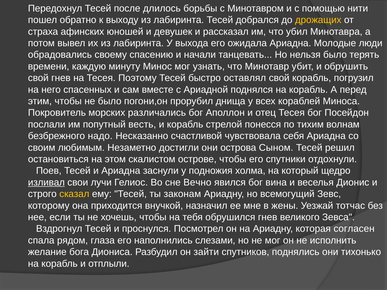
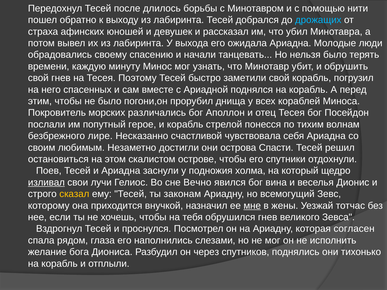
дрожащих colour: yellow -> light blue
оставлял: оставлял -> заметили
весть: весть -> герое
надо: надо -> лире
Сыном: Сыном -> Спасти
мне underline: none -> present
зайти: зайти -> через
